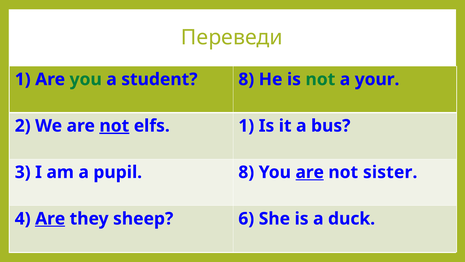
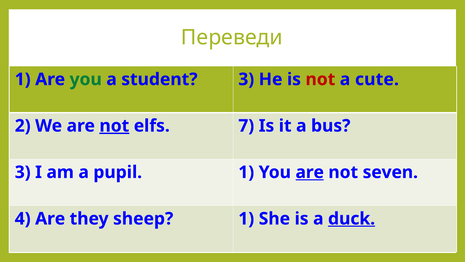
student 8: 8 -> 3
not at (320, 79) colour: green -> red
your: your -> cute
elfs 1: 1 -> 7
pupil 8: 8 -> 1
sister: sister -> seven
Are at (50, 218) underline: present -> none
sheep 6: 6 -> 1
duck underline: none -> present
